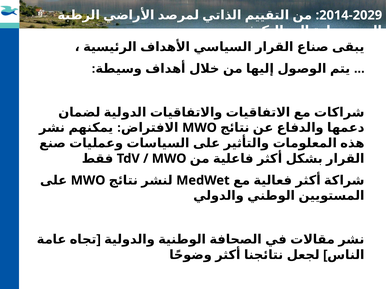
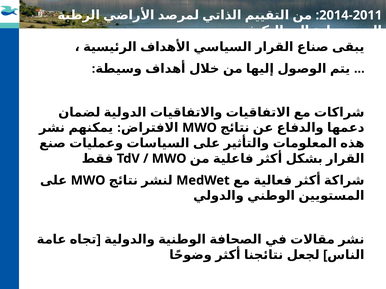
2014-2029: 2014-2029 -> 2014-2011
